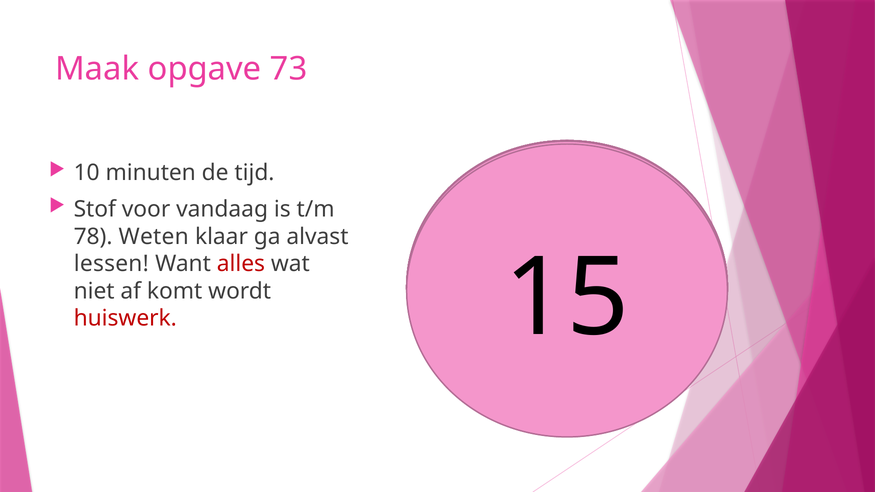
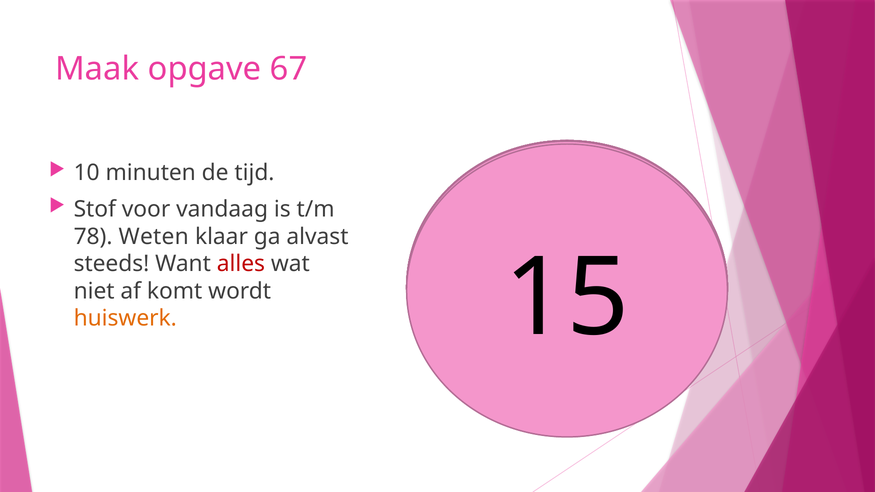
73: 73 -> 67
lessen: lessen -> steeds
huiswerk colour: red -> orange
